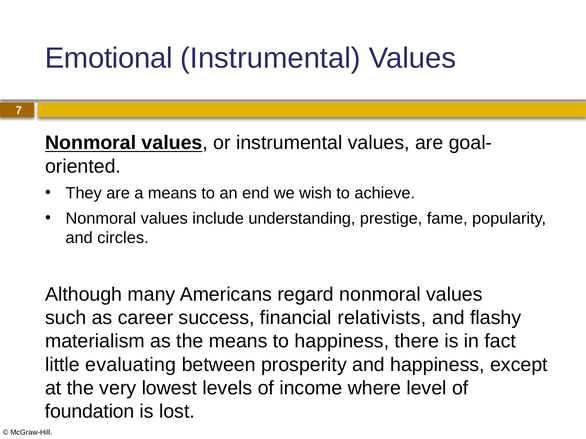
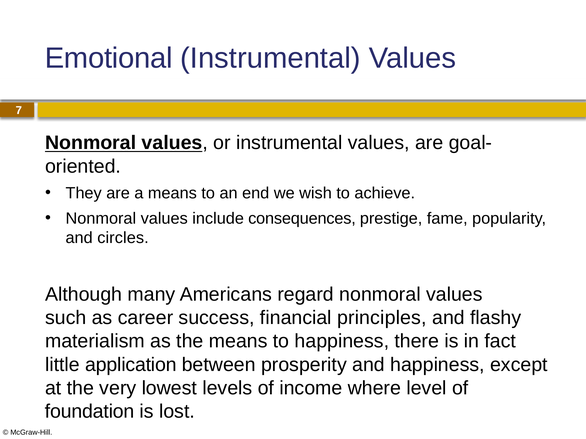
understanding: understanding -> consequences
relativists: relativists -> principles
evaluating: evaluating -> application
